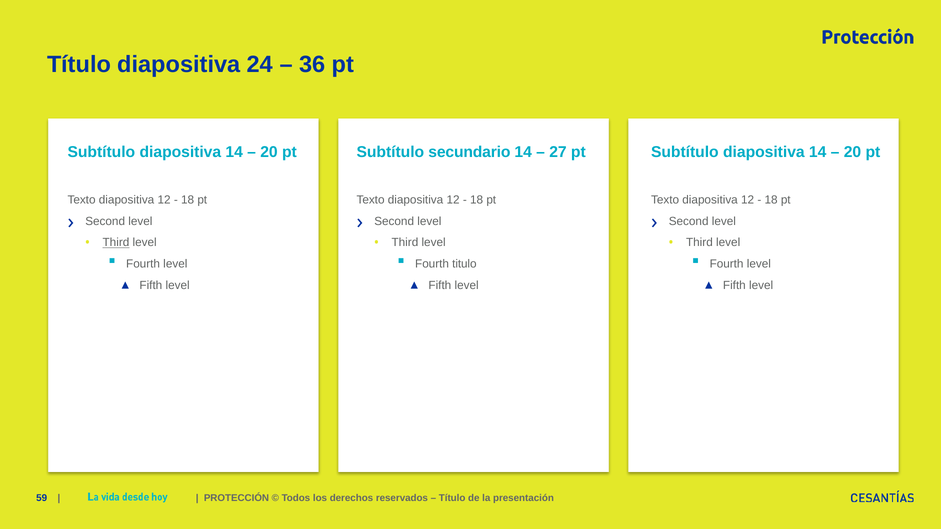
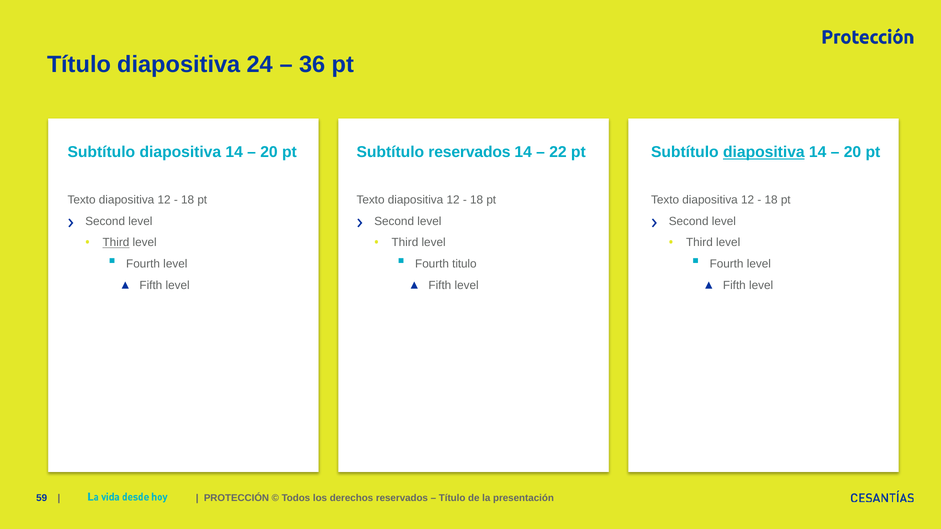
Subtítulo secundario: secundario -> reservados
27: 27 -> 22
diapositiva at (764, 152) underline: none -> present
